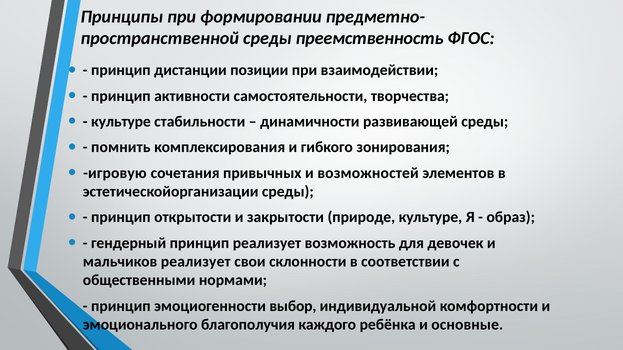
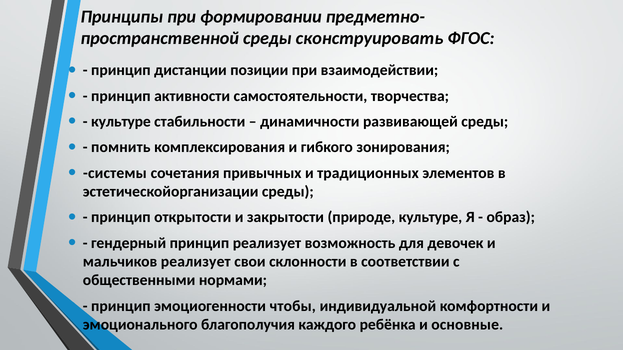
преемственность: преемственность -> сконструировать
игровую: игровую -> системы
возможностей: возможностей -> традиционных
выбор: выбор -> чтобы
